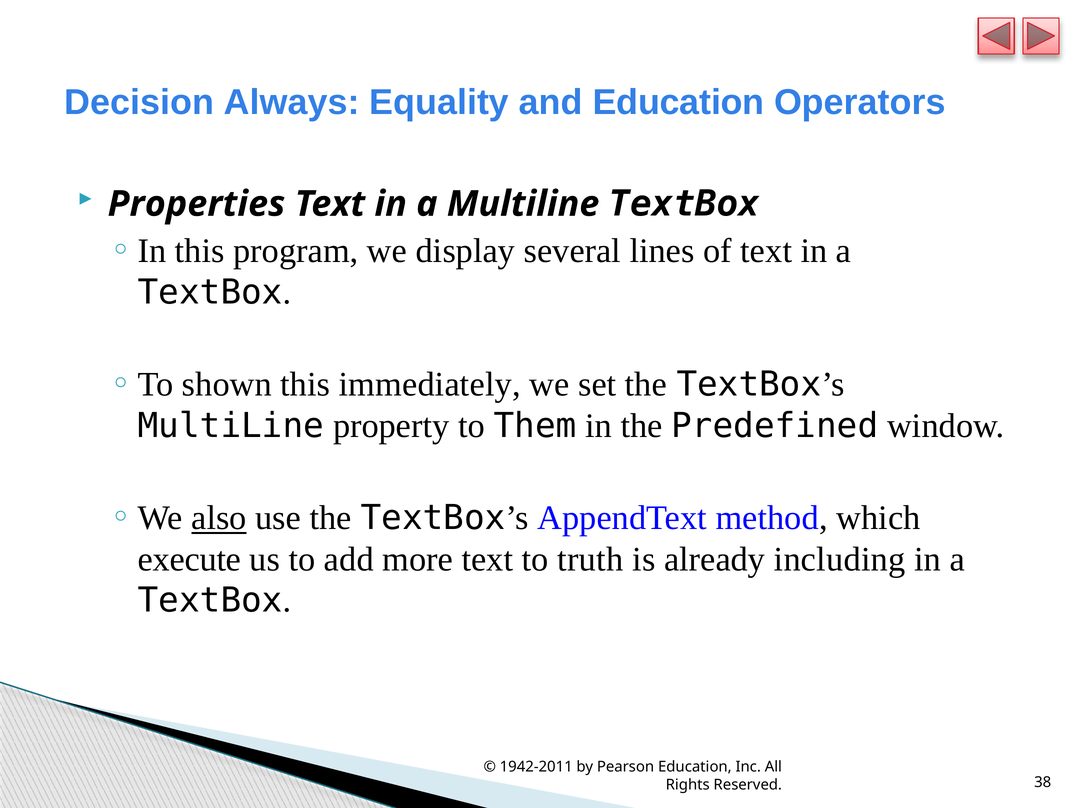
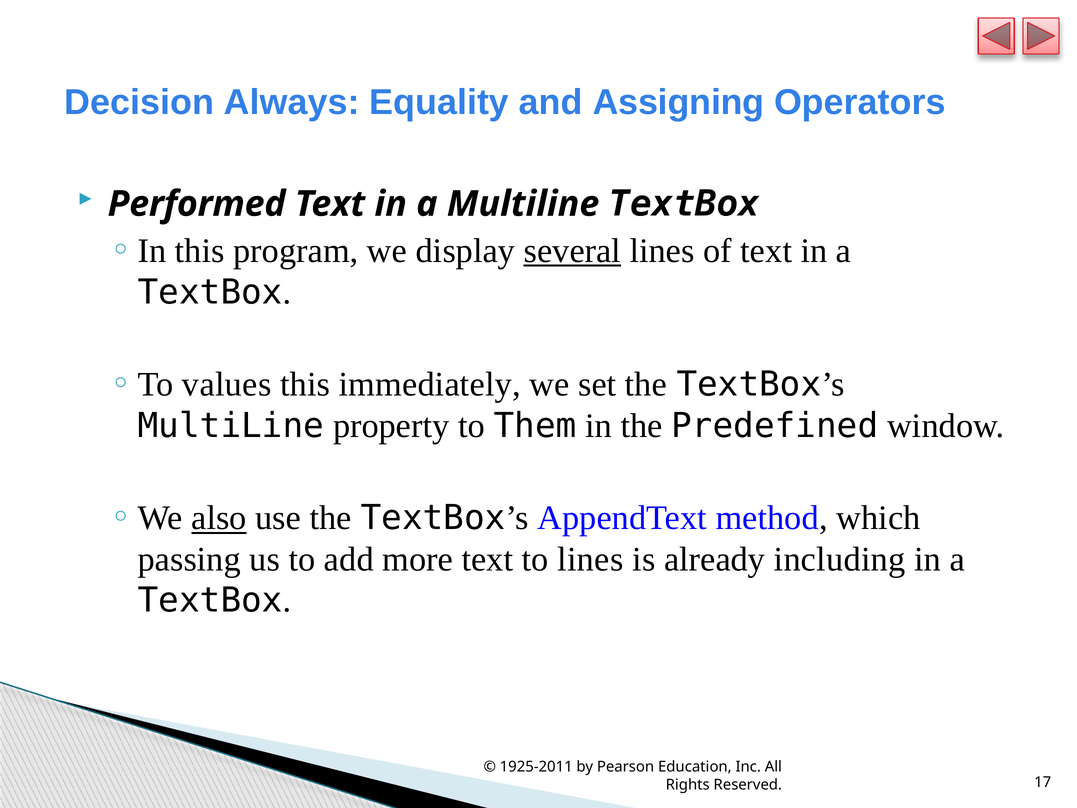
and Education: Education -> Assigning
Properties: Properties -> Performed
several underline: none -> present
shown: shown -> values
execute: execute -> passing
to truth: truth -> lines
1942-2011: 1942-2011 -> 1925-2011
38: 38 -> 17
